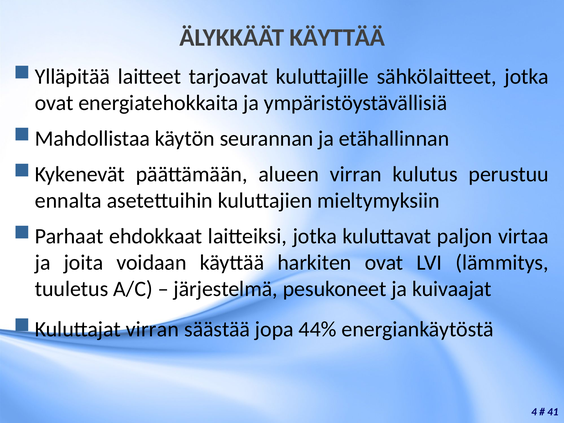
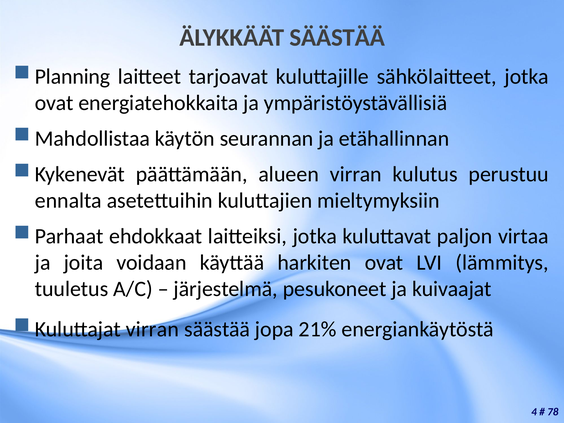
ÄLYKKÄÄT KÄYTTÄÄ: KÄYTTÄÄ -> SÄÄSTÄÄ
Ylläpitää: Ylläpitää -> Planning
44%: 44% -> 21%
41: 41 -> 78
